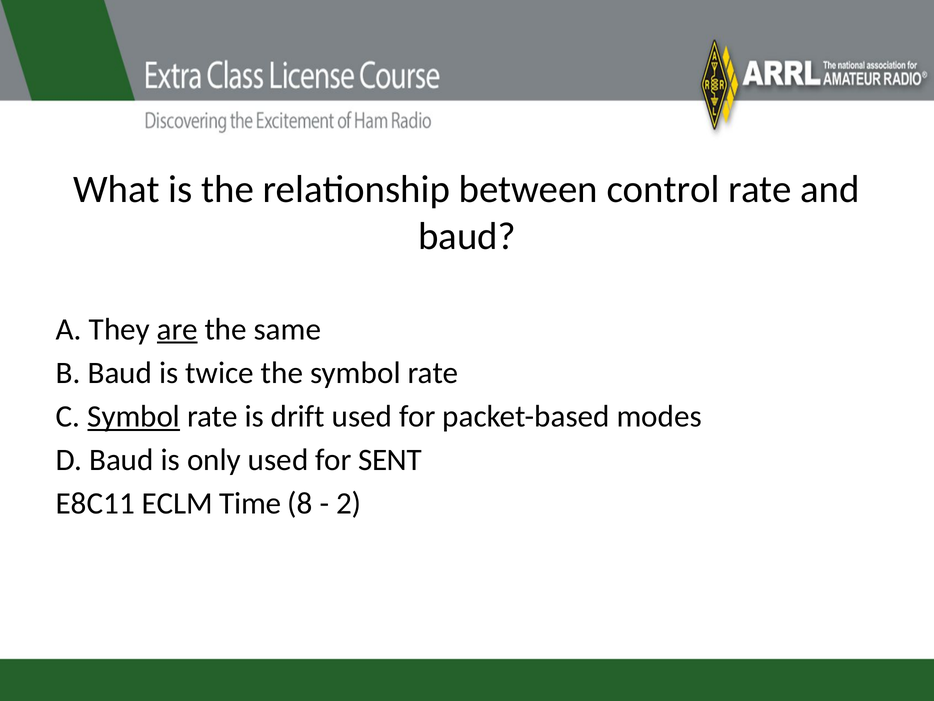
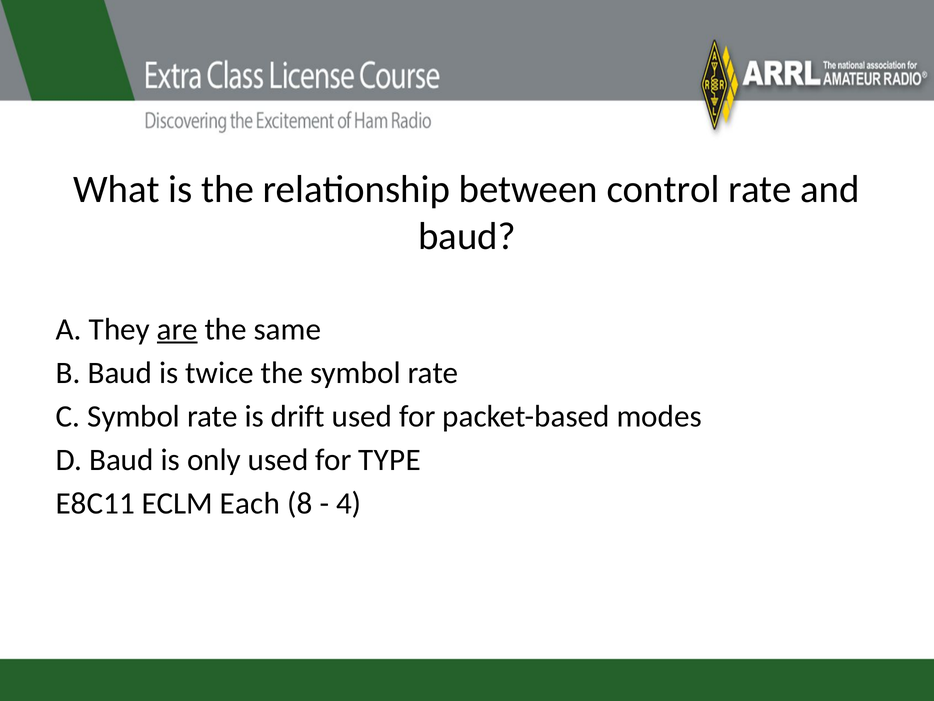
Symbol at (134, 416) underline: present -> none
SENT: SENT -> TYPE
Time: Time -> Each
2: 2 -> 4
